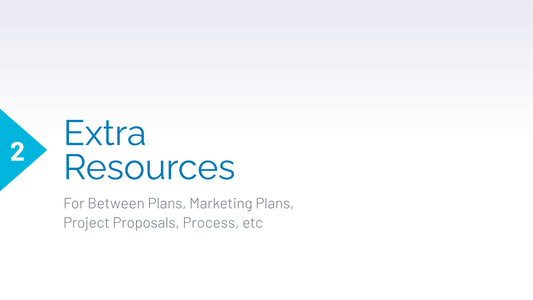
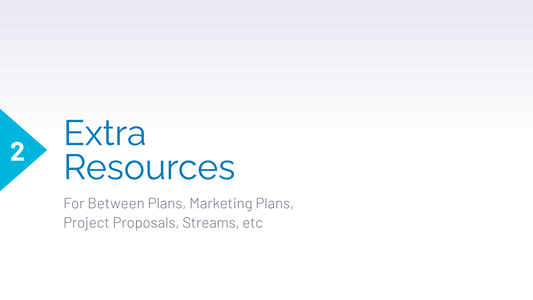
Process: Process -> Streams
